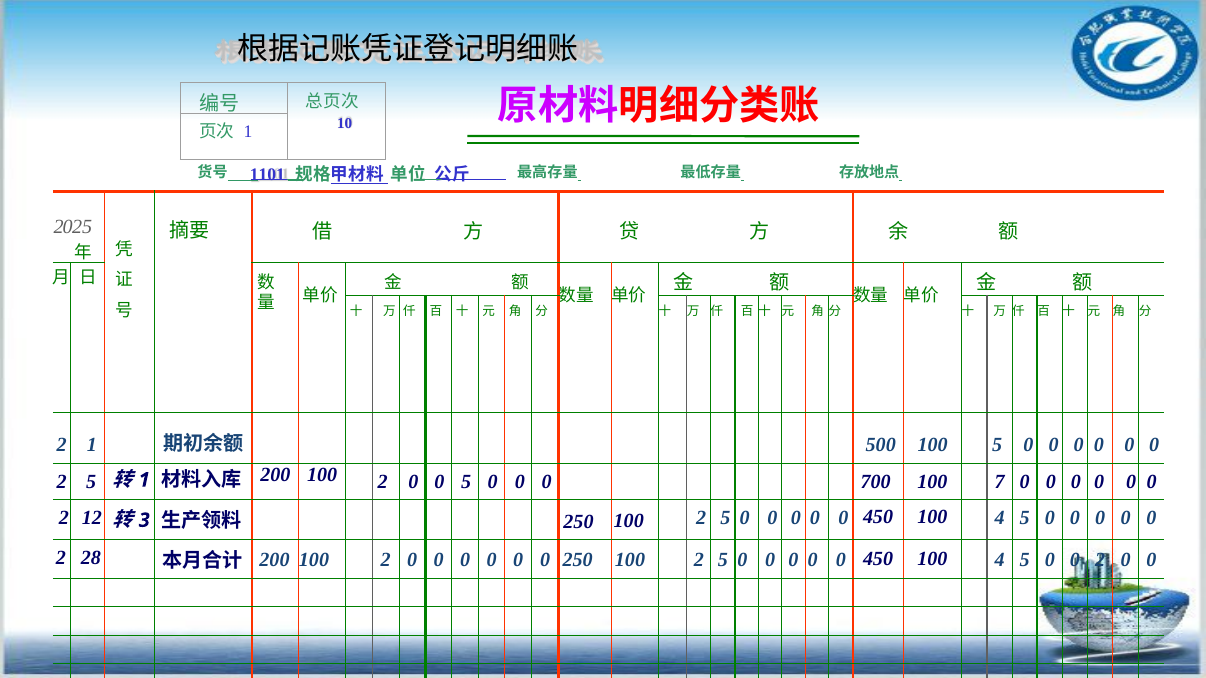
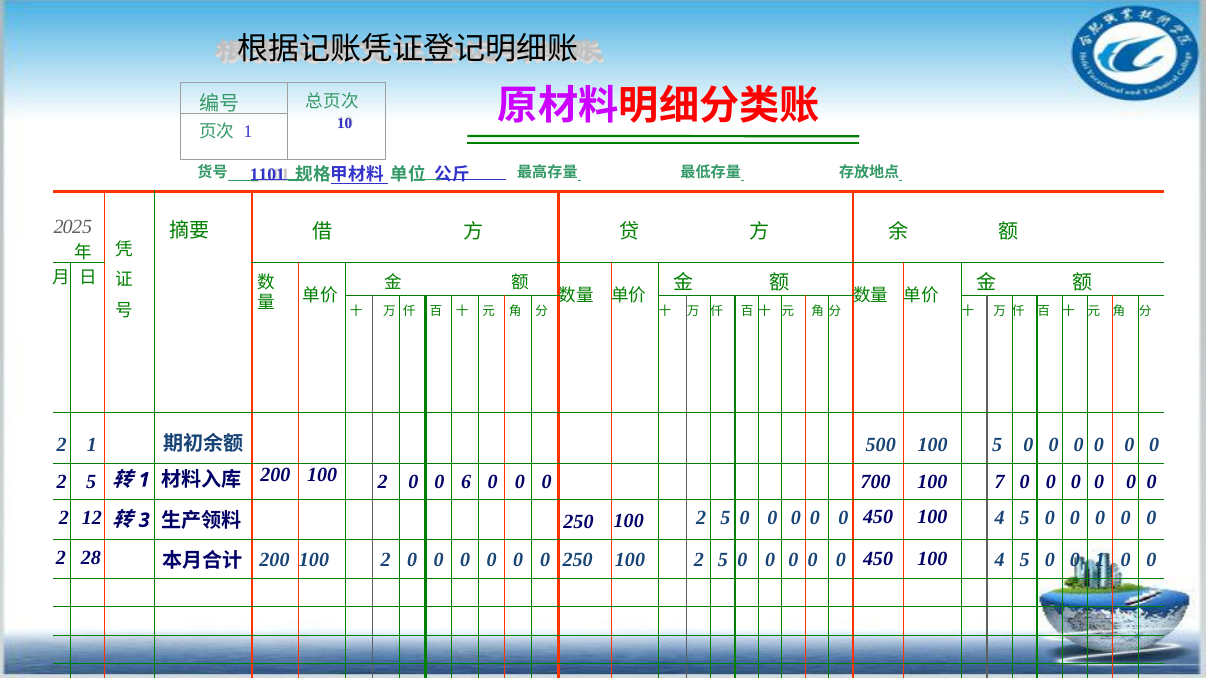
0 5: 5 -> 6
5 0 0 2: 2 -> 1
